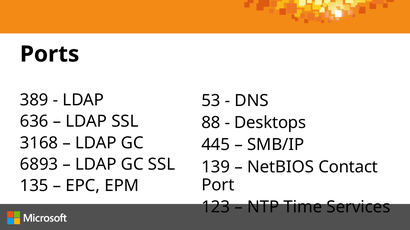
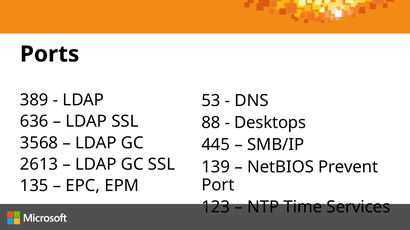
3168: 3168 -> 3568
6893: 6893 -> 2613
Contact: Contact -> Prevent
